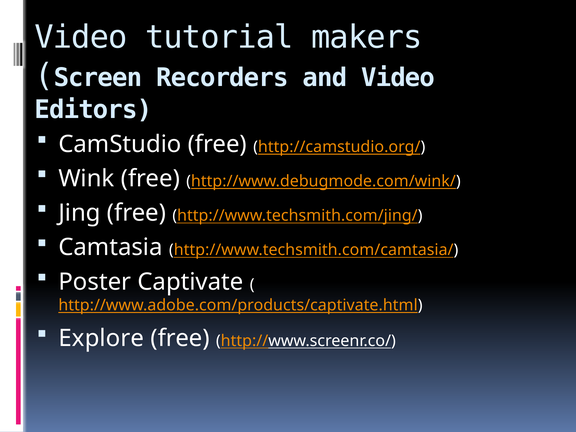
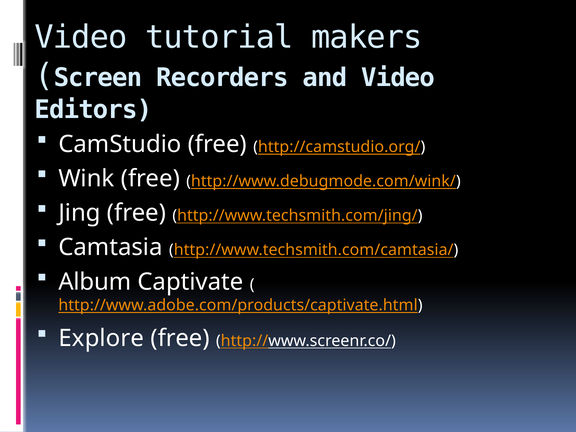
Poster: Poster -> Album
